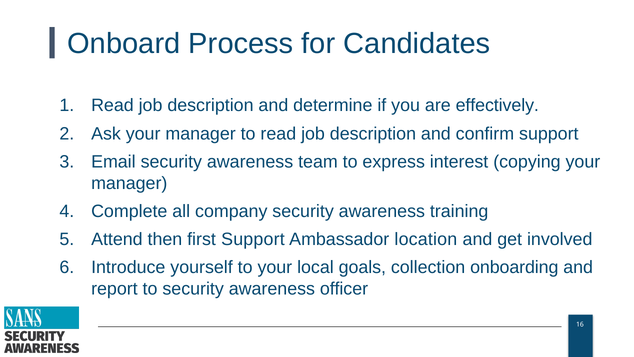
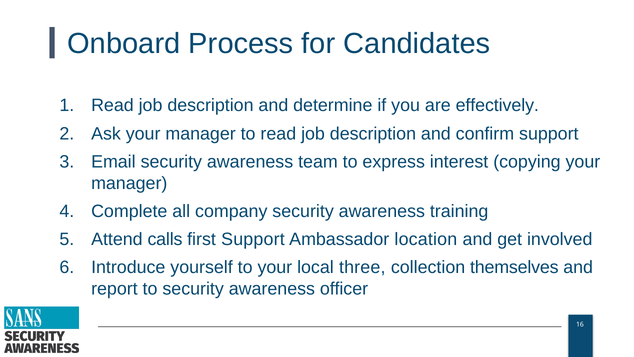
then: then -> calls
goals: goals -> three
onboarding: onboarding -> themselves
